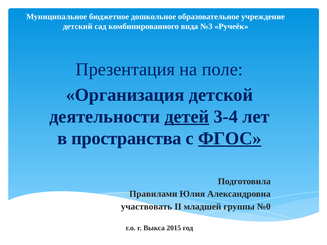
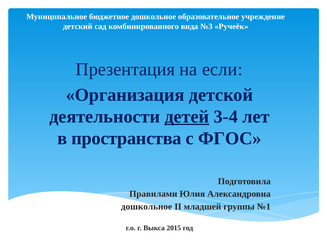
поле: поле -> если
ФГОС underline: present -> none
участвовать at (147, 207): участвовать -> дошкольное
№0: №0 -> №1
